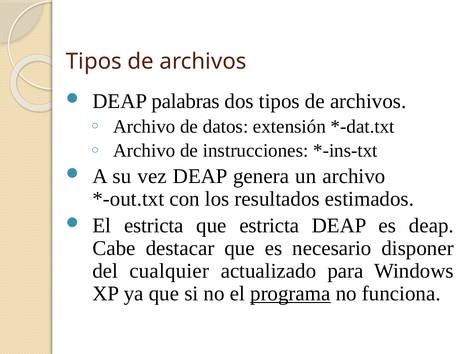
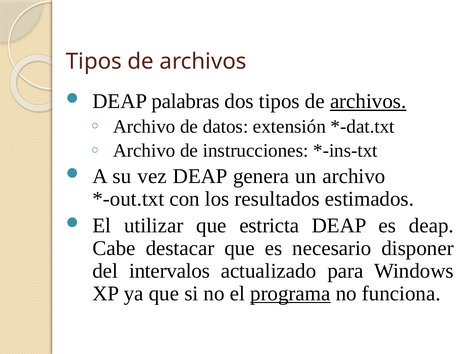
archivos at (368, 101) underline: none -> present
El estricta: estricta -> utilizar
cualquier: cualquier -> intervalos
